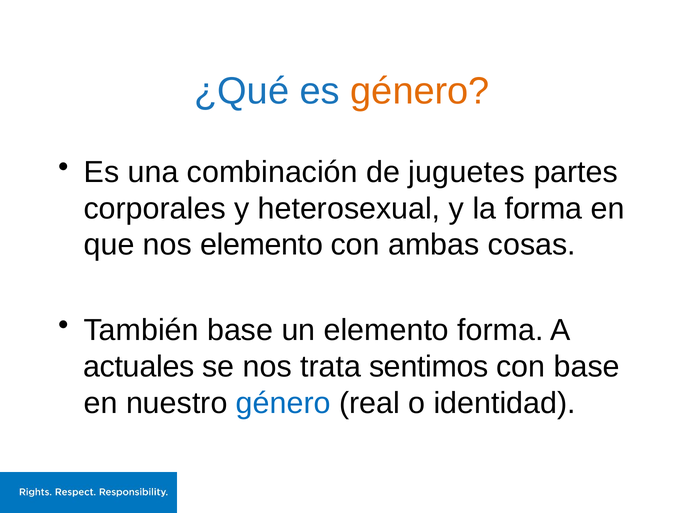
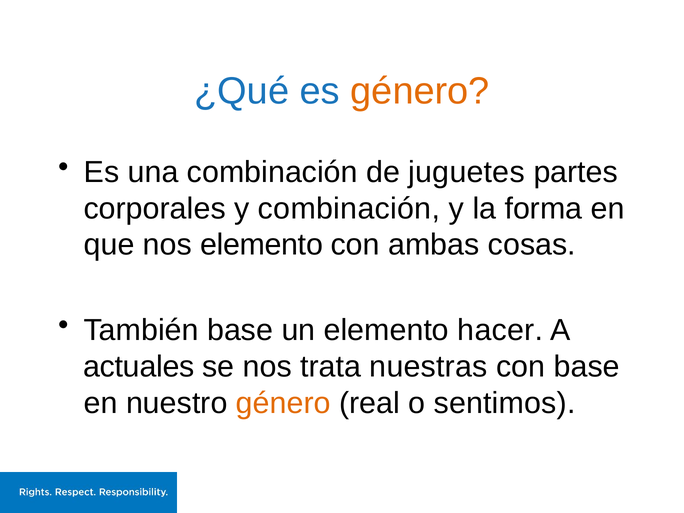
y heterosexual: heterosexual -> combinación
elemento forma: forma -> hacer
sentimos: sentimos -> nuestras
género at (283, 403) colour: blue -> orange
identidad: identidad -> sentimos
